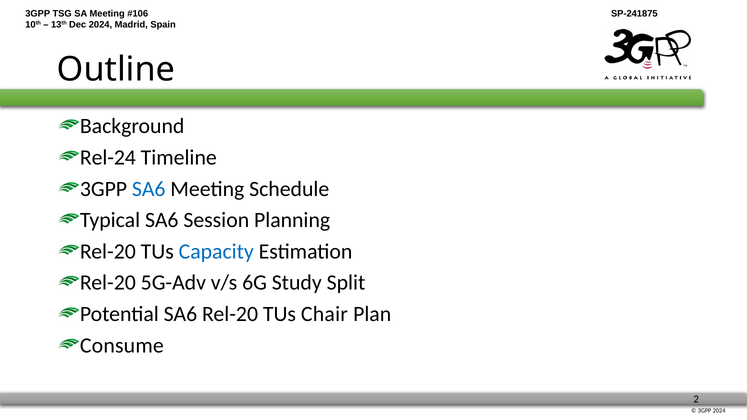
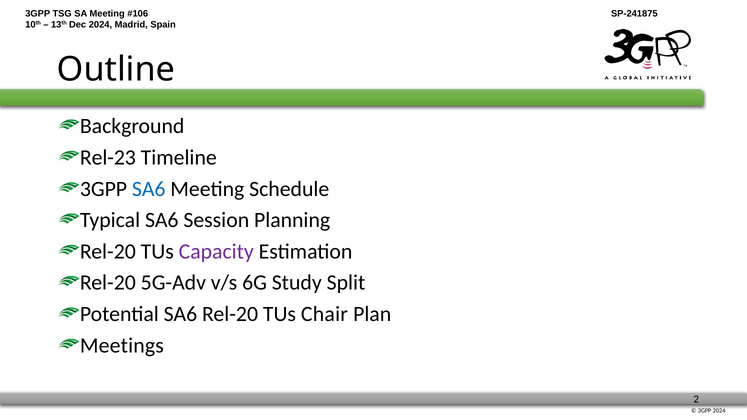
Rel-24: Rel-24 -> Rel-23
Capacity colour: blue -> purple
Consume: Consume -> Meetings
